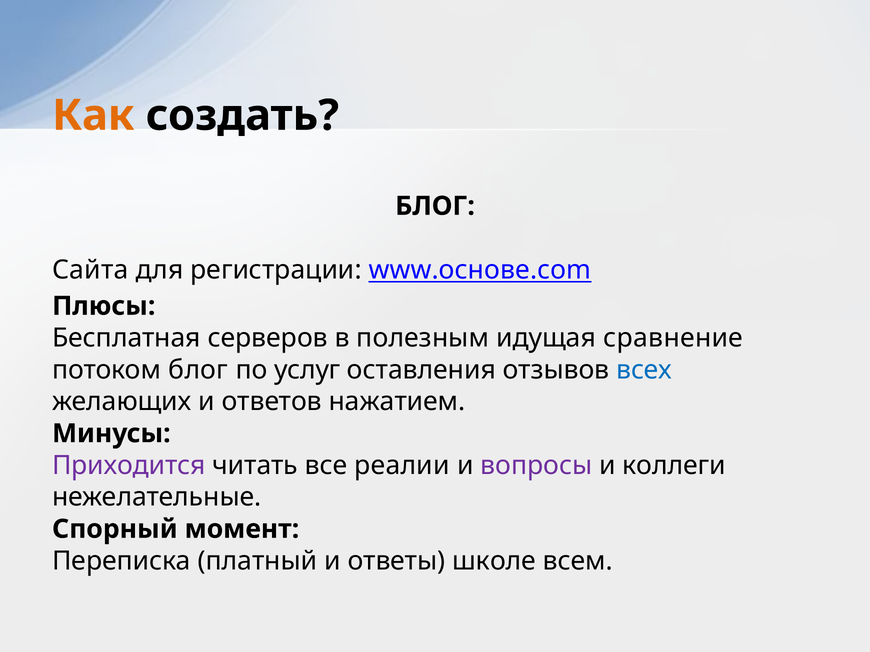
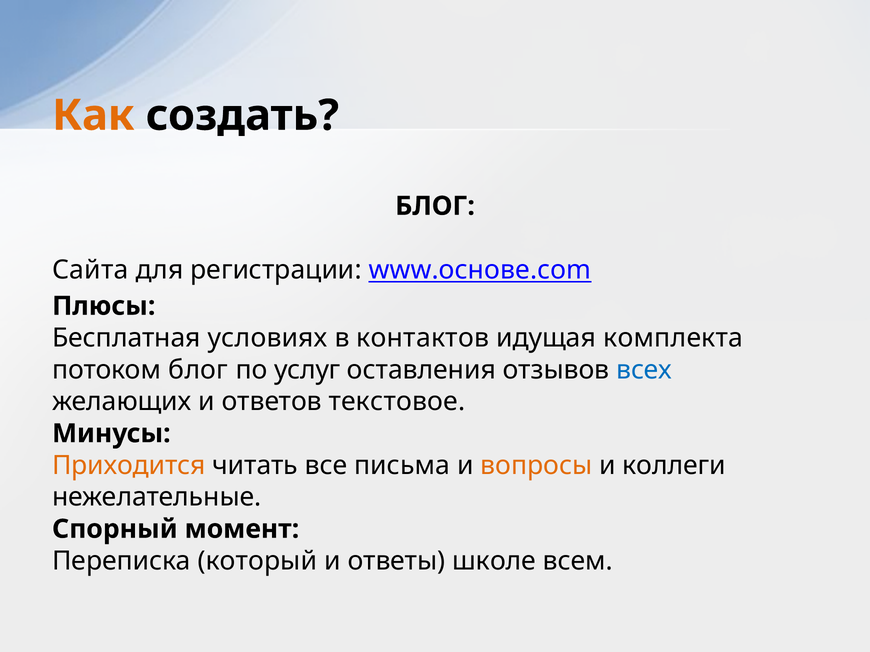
серверов: серверов -> условиях
полезным: полезным -> контактов
сравнение: сравнение -> комплекта
нажатием: нажатием -> текстовое
Приходится colour: purple -> orange
реалии: реалии -> письма
вопросы colour: purple -> orange
платный: платный -> который
